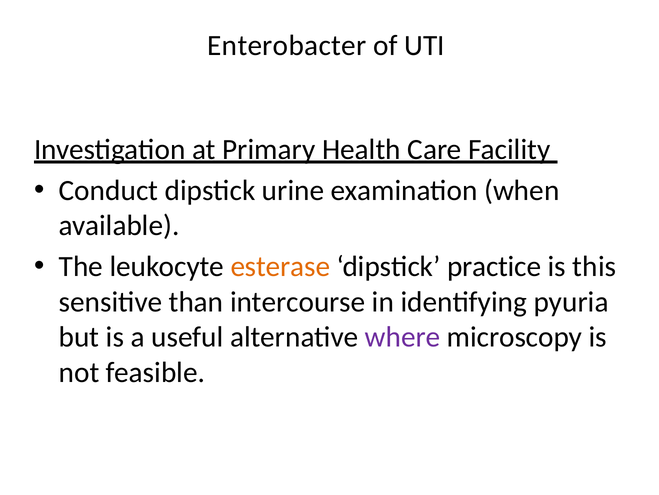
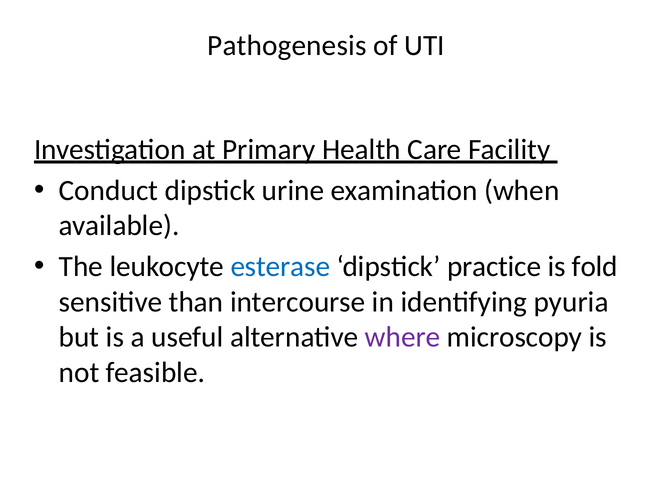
Enterobacter: Enterobacter -> Pathogenesis
esterase colour: orange -> blue
this: this -> fold
